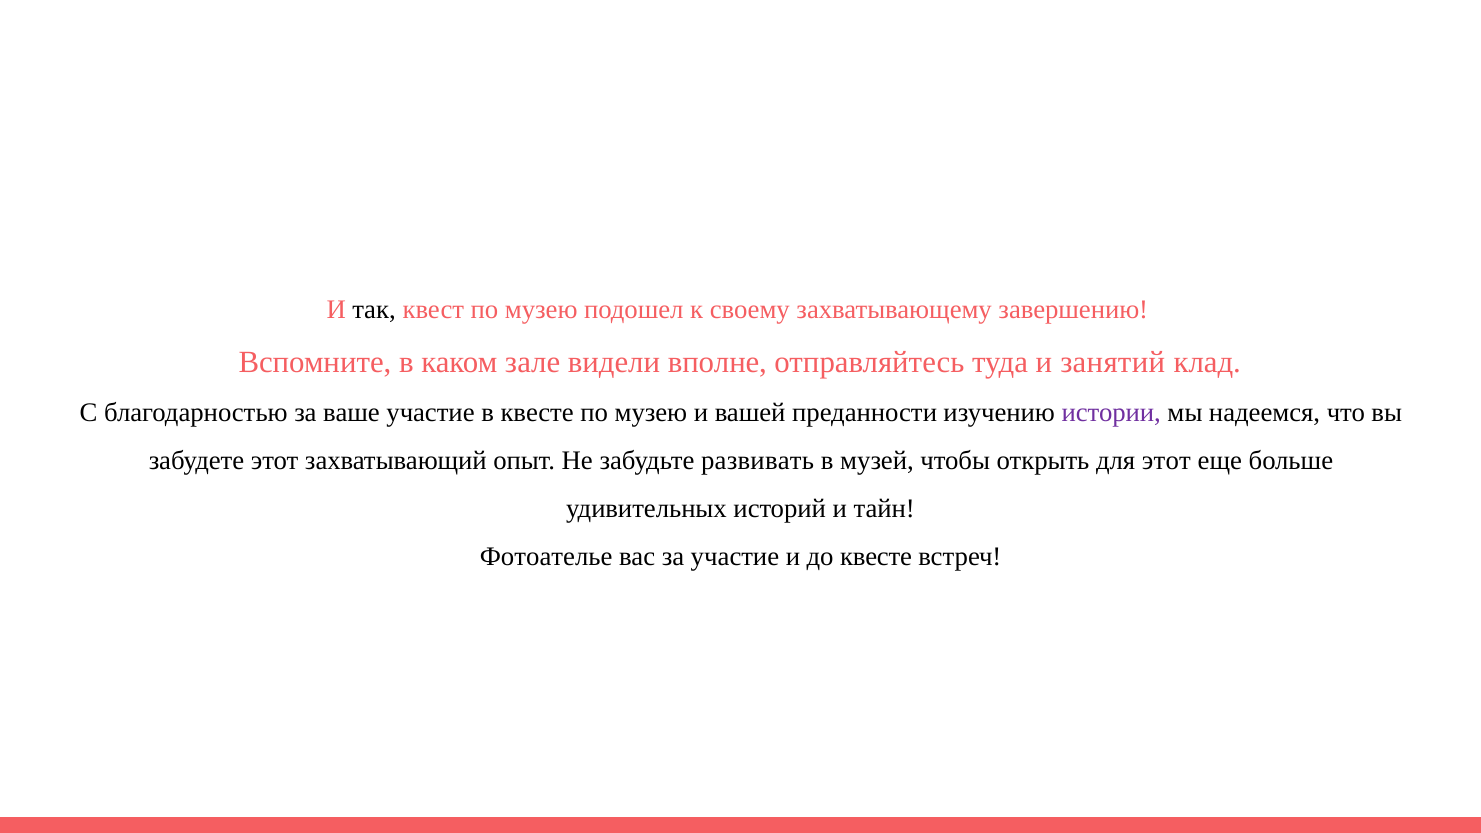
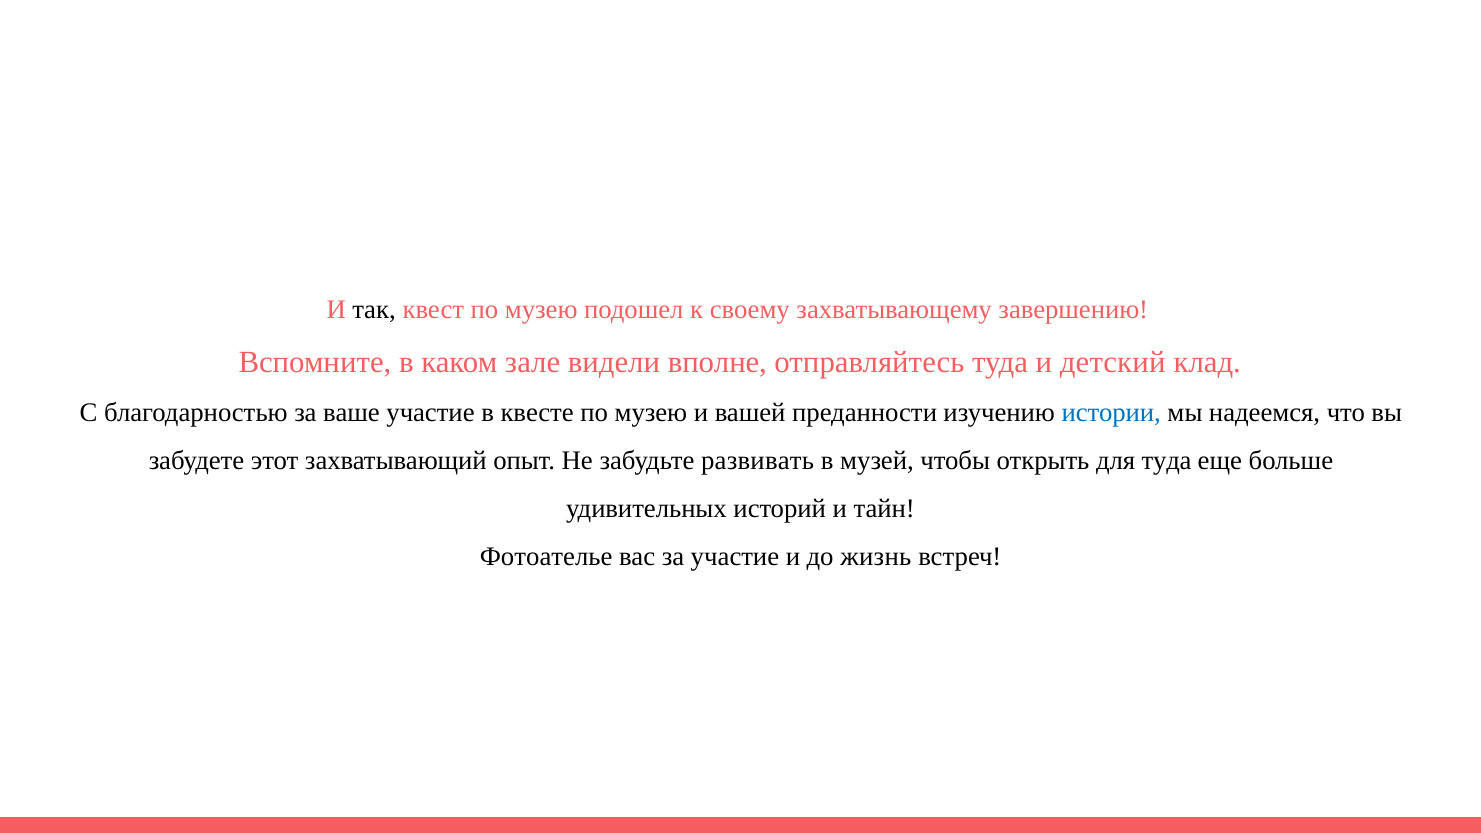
занятий: занятий -> детский
истории colour: purple -> blue
для этот: этот -> туда
до квесте: квесте -> жизнь
